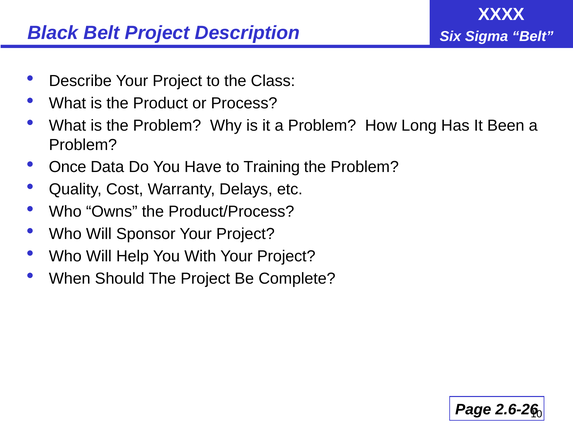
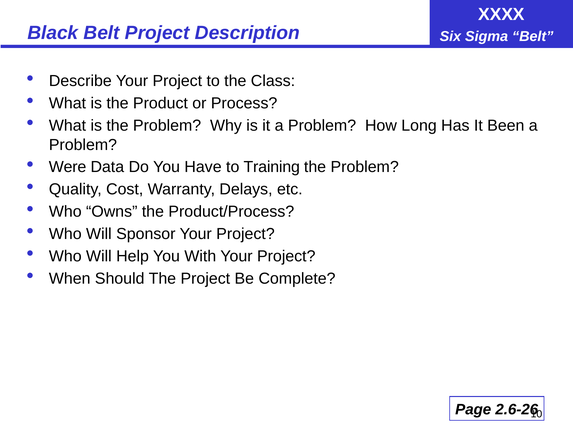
Once: Once -> Were
